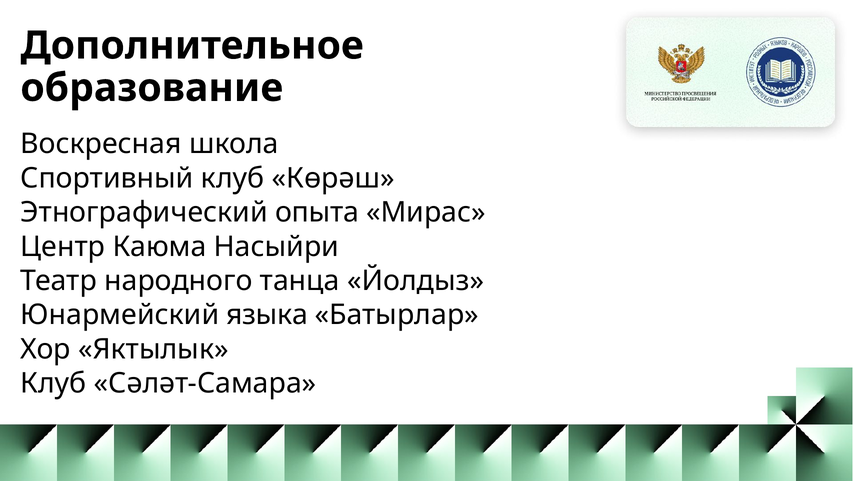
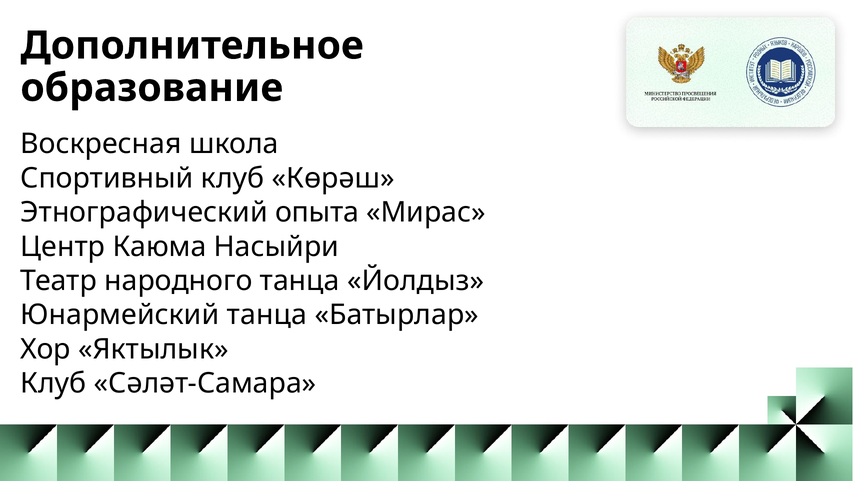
Юнармейский языка: языка -> танца
